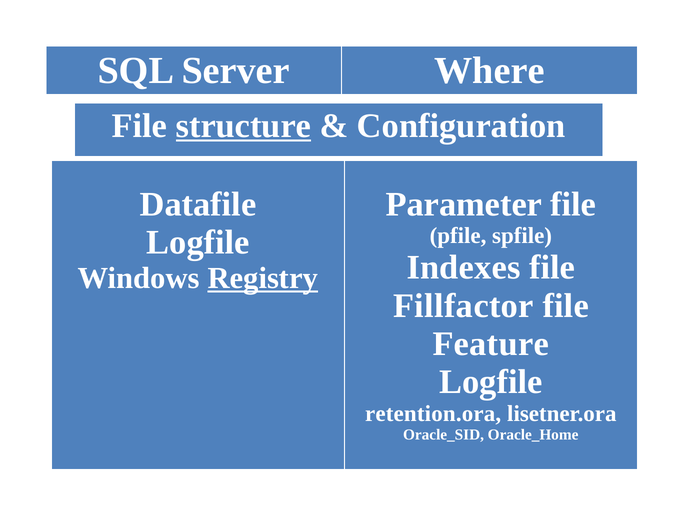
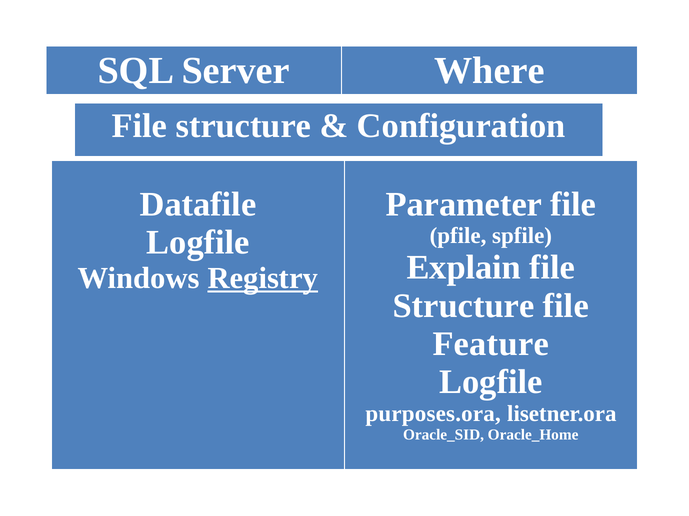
structure at (243, 126) underline: present -> none
Indexes: Indexes -> Explain
Fillfactor at (463, 306): Fillfactor -> Structure
retention.ora: retention.ora -> purposes.ora
